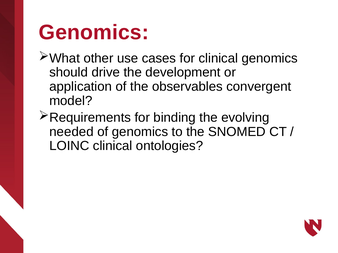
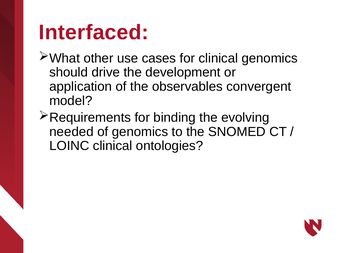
Genomics at (94, 33): Genomics -> Interfaced
